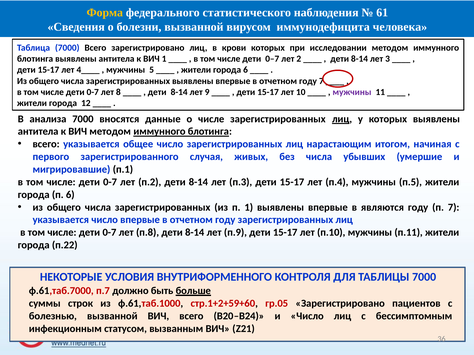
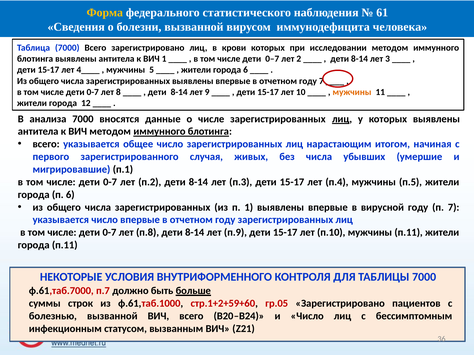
мужчины at (352, 92) colour: purple -> orange
являются: являются -> вирусной
города п.22: п.22 -> п.11
